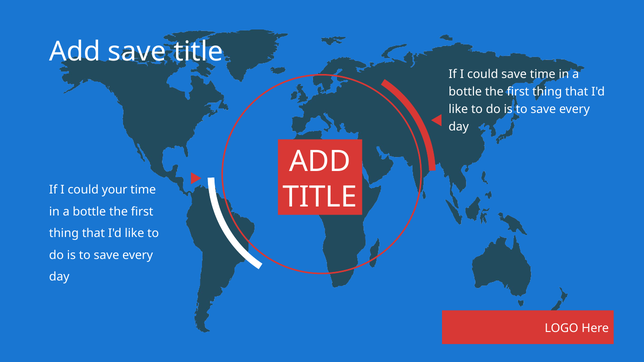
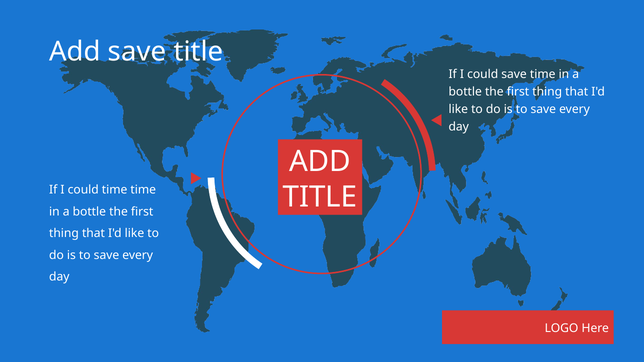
could your: your -> time
